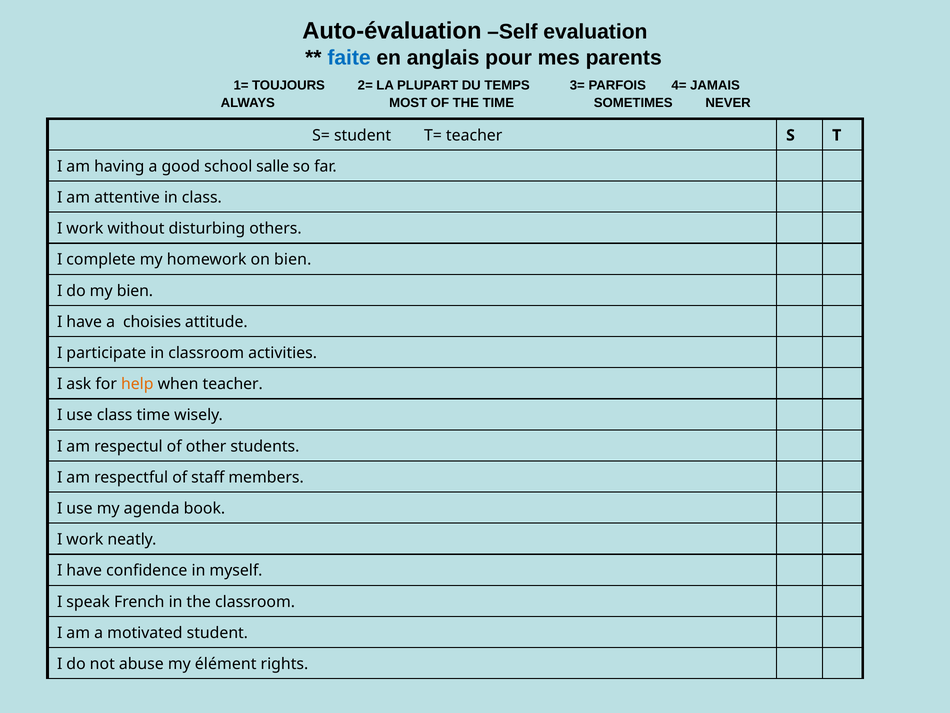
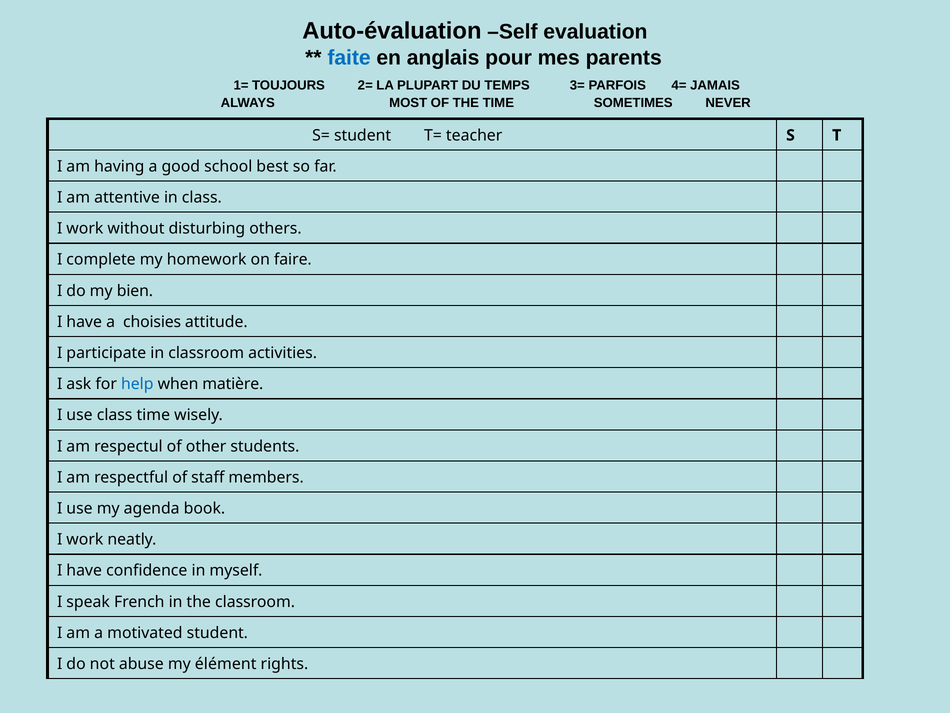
salle: salle -> best
on bien: bien -> faire
help colour: orange -> blue
when teacher: teacher -> matière
